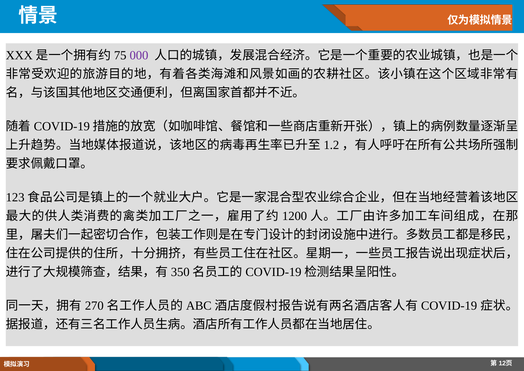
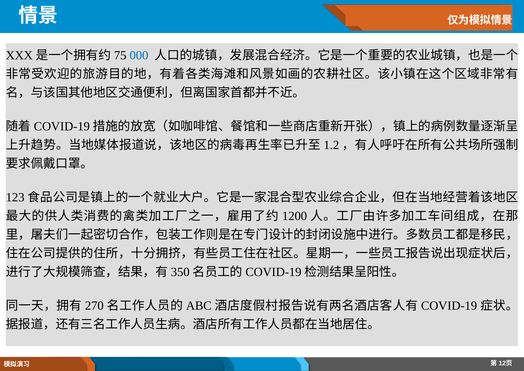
000 colour: purple -> blue
